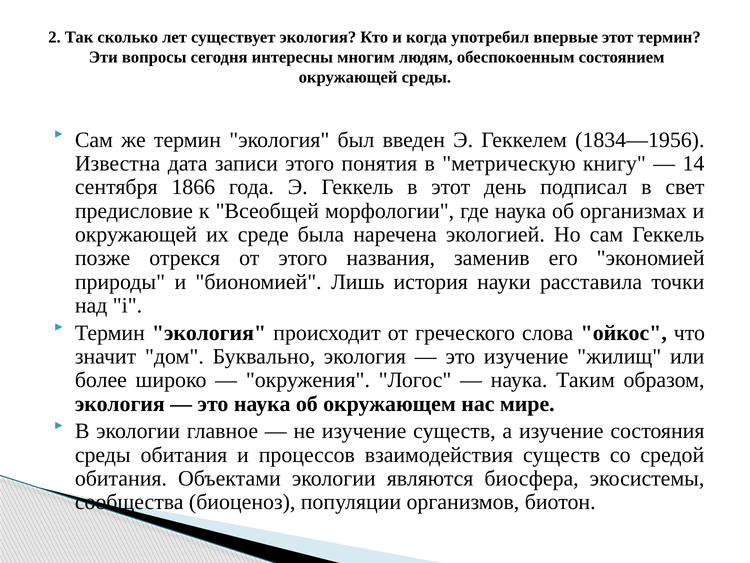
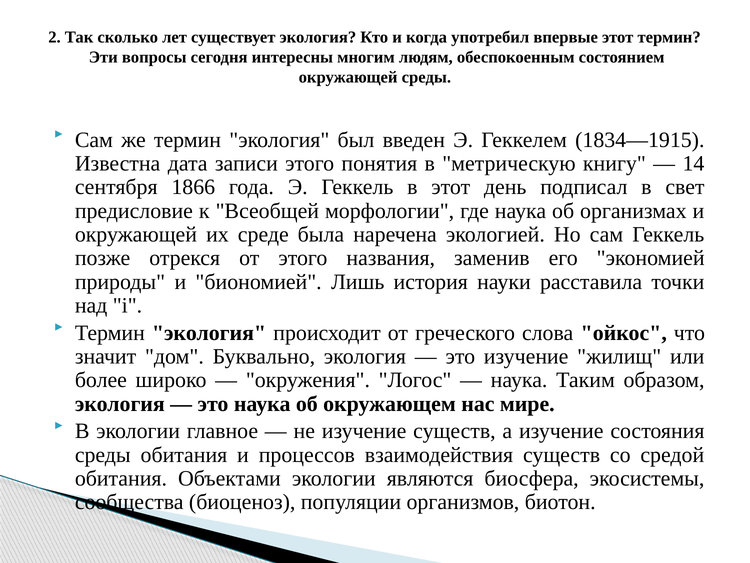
1834—1956: 1834—1956 -> 1834—1915
